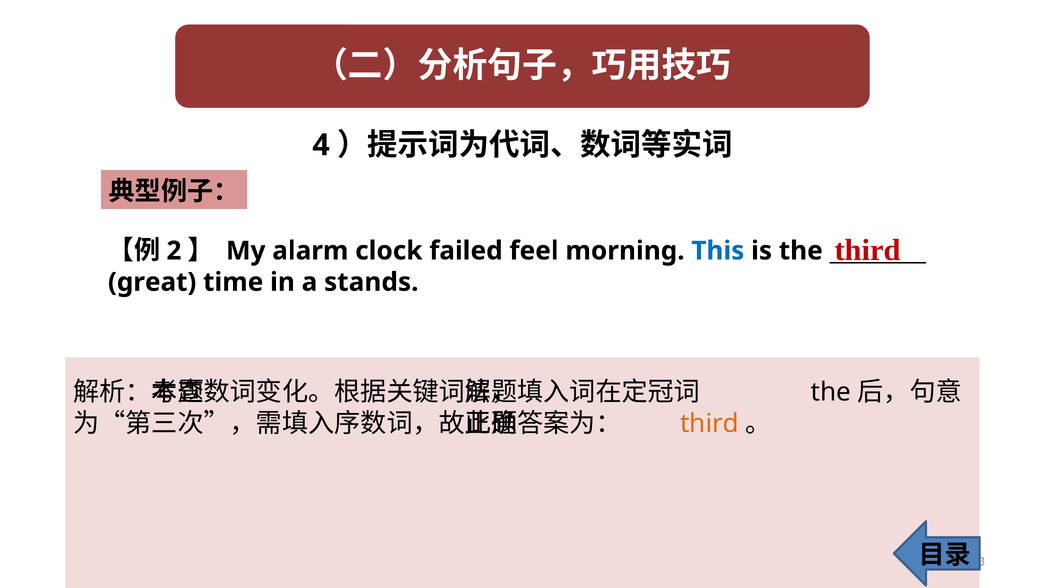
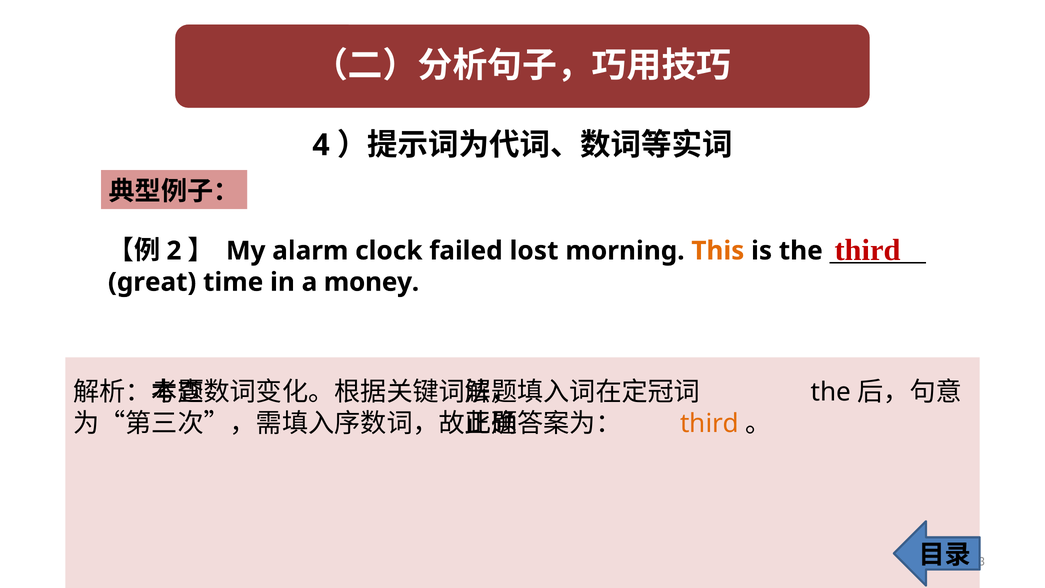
feel: feel -> lost
This colour: blue -> orange
stands: stands -> money
